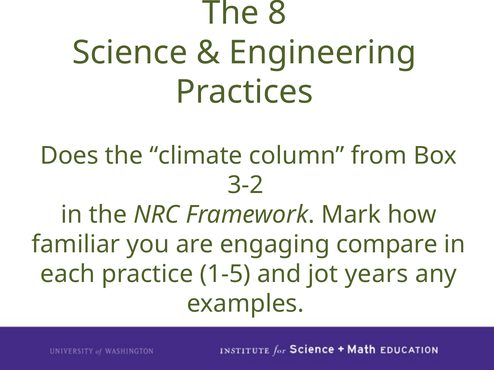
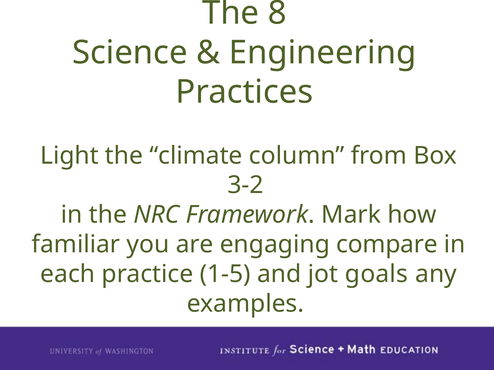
Does: Does -> Light
years: years -> goals
